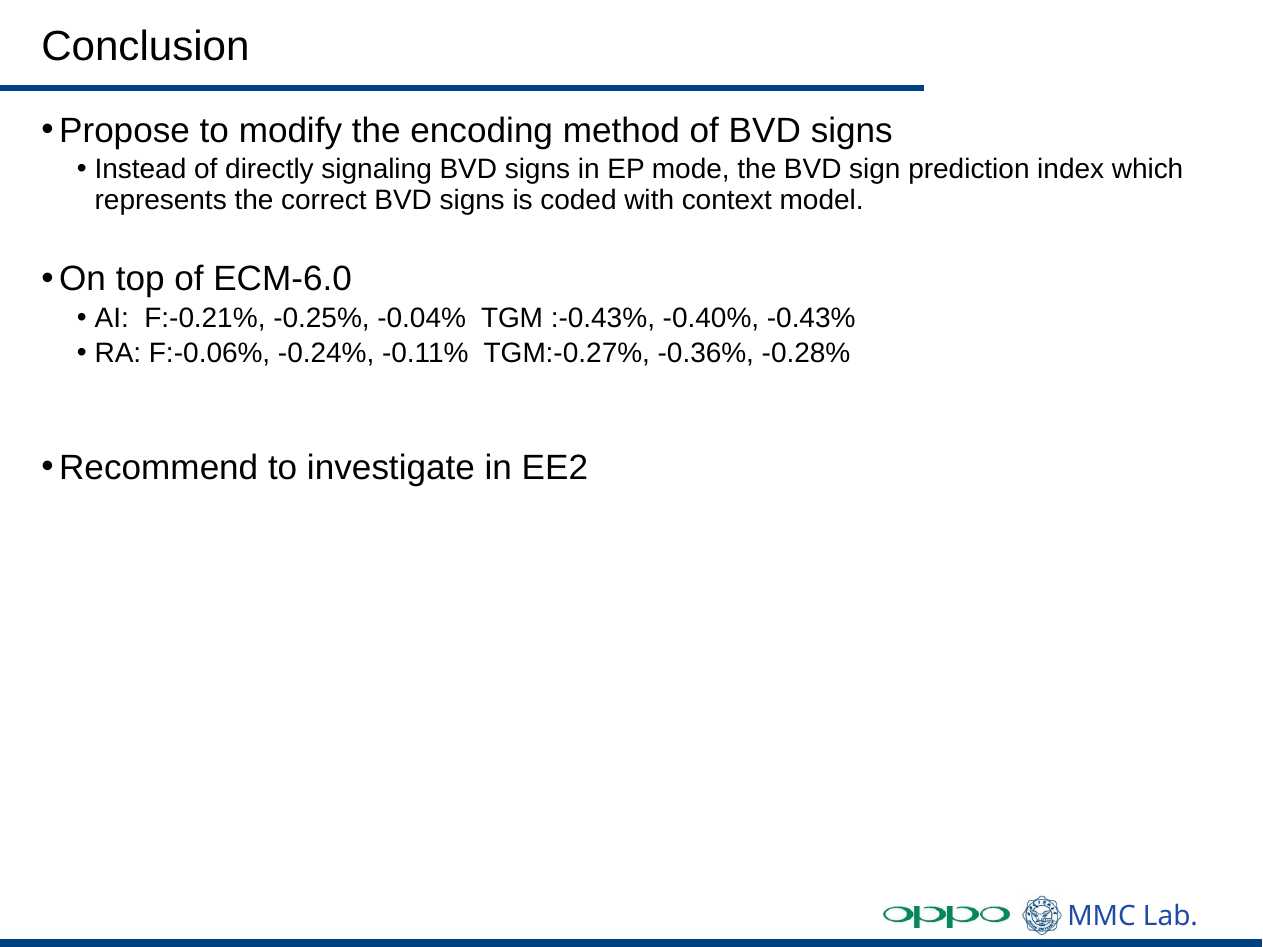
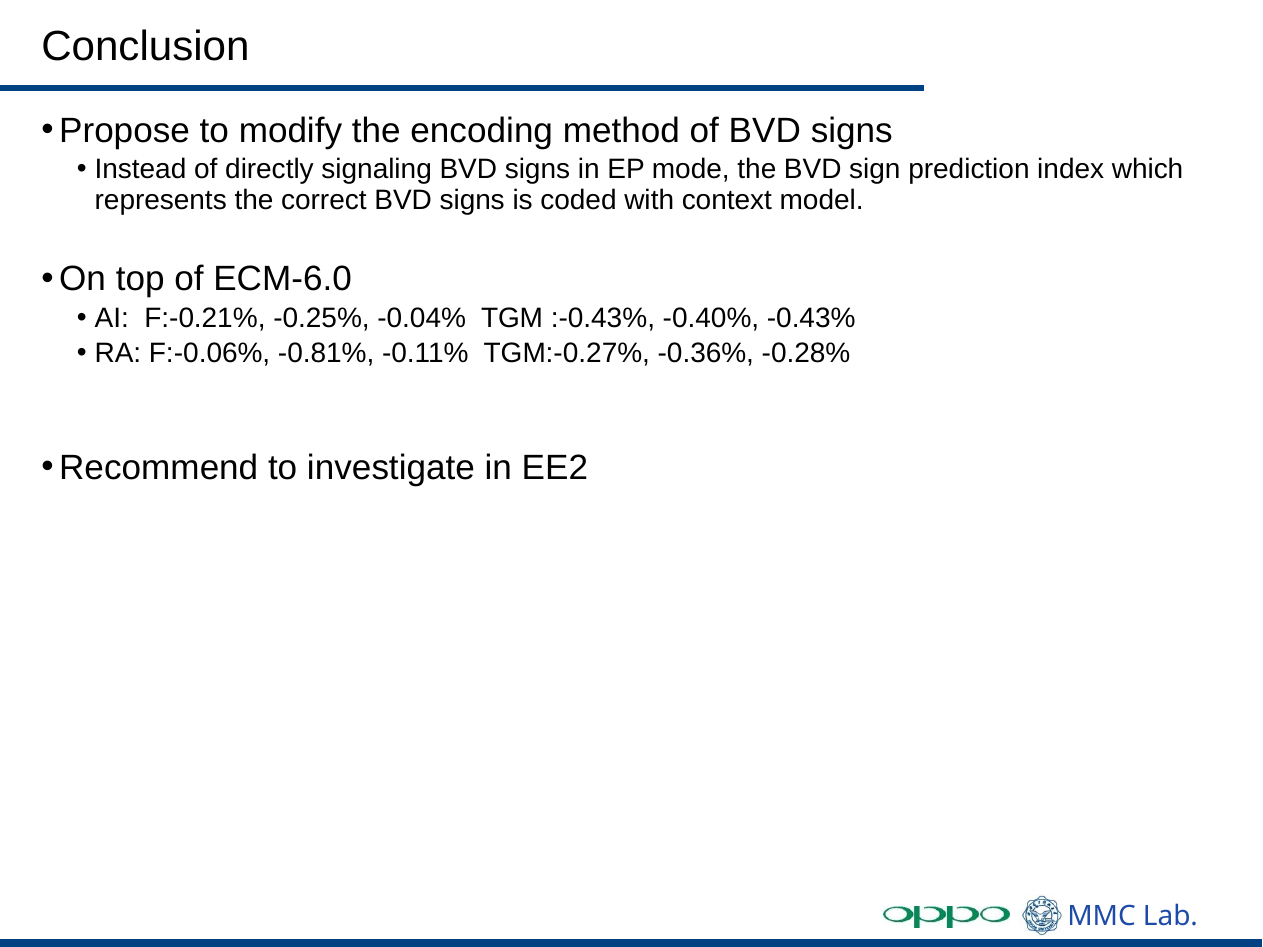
-0.24%: -0.24% -> -0.81%
